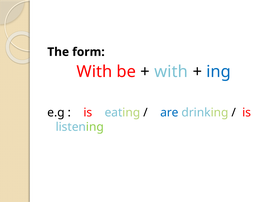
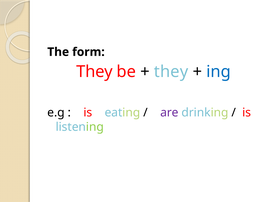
With at (94, 72): With -> They
with at (171, 72): with -> they
are colour: blue -> purple
